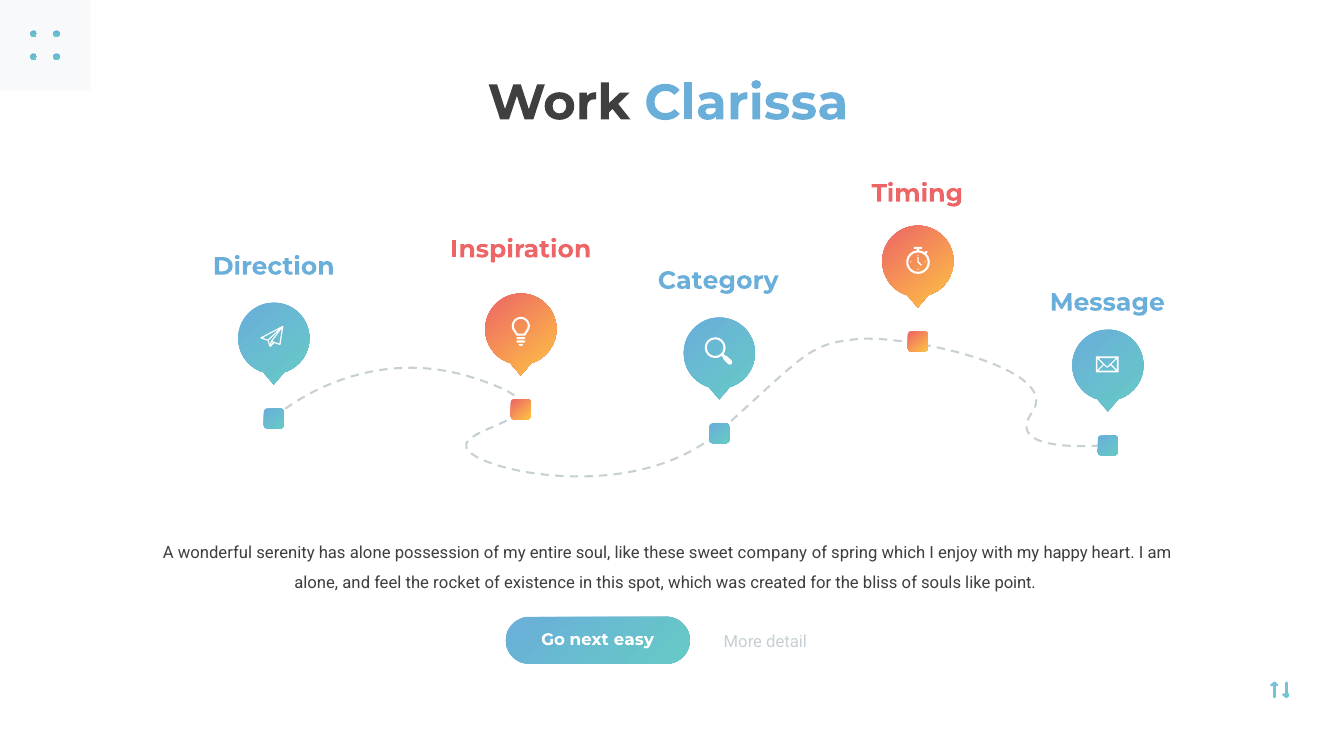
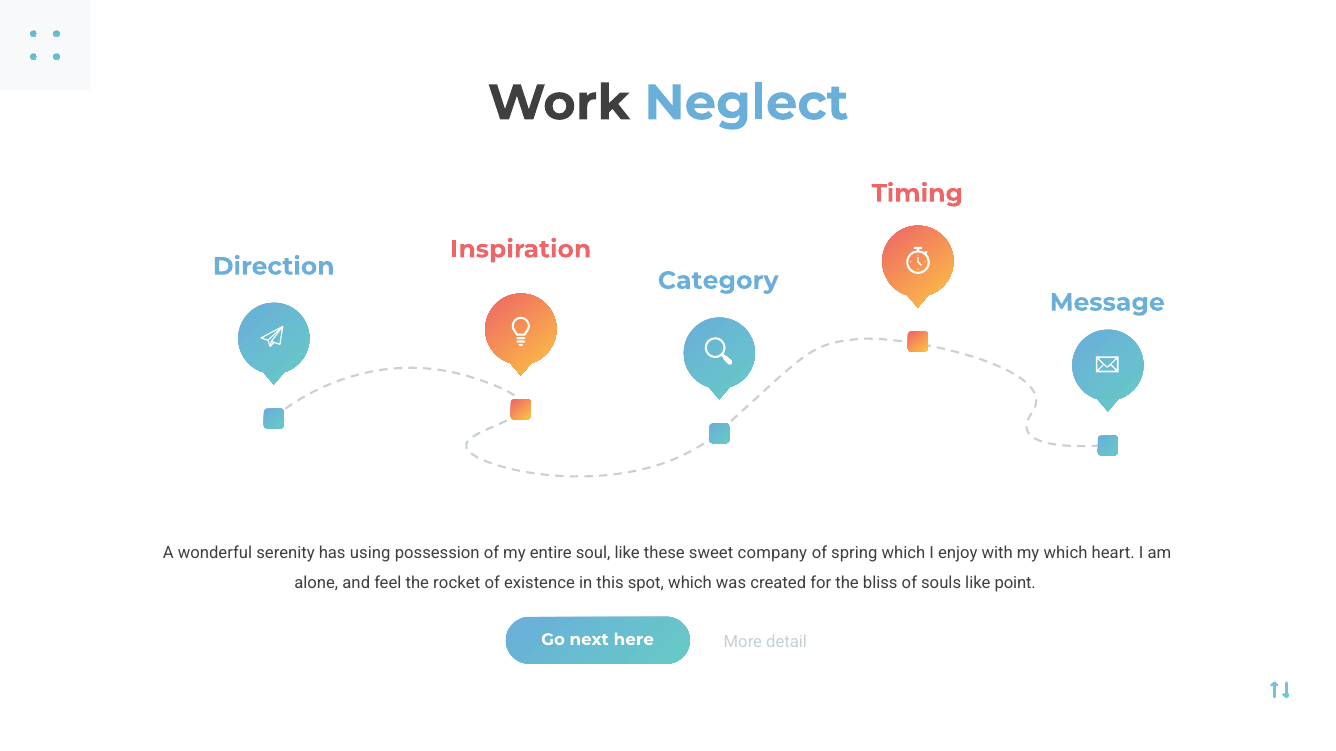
Clarissa: Clarissa -> Neglect
has alone: alone -> using
my happy: happy -> which
easy: easy -> here
